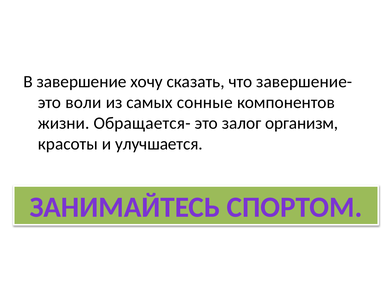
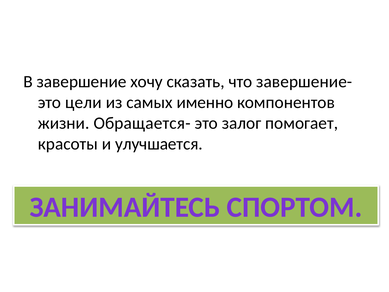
воли: воли -> цели
сонные: сонные -> именно
организм: организм -> помогает
